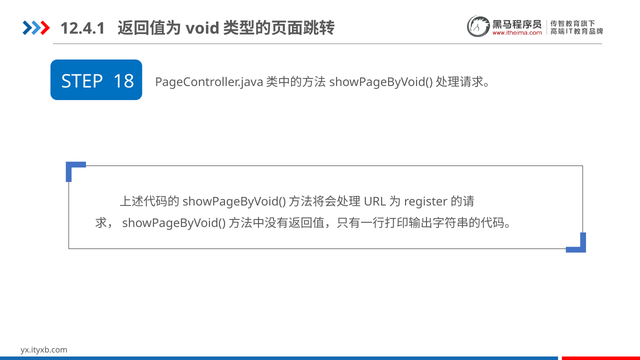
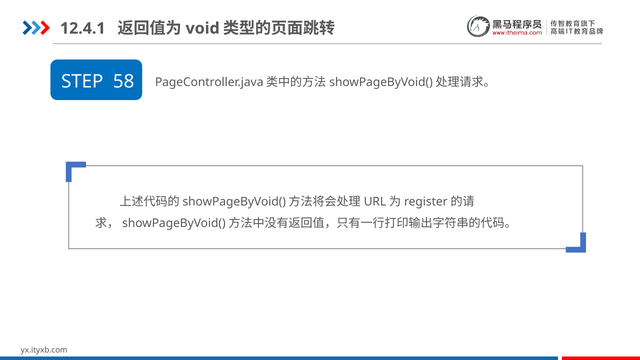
18: 18 -> 58
